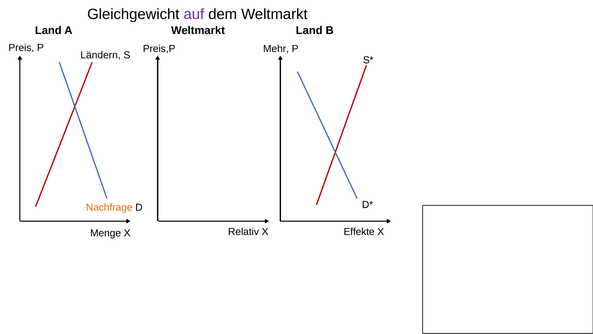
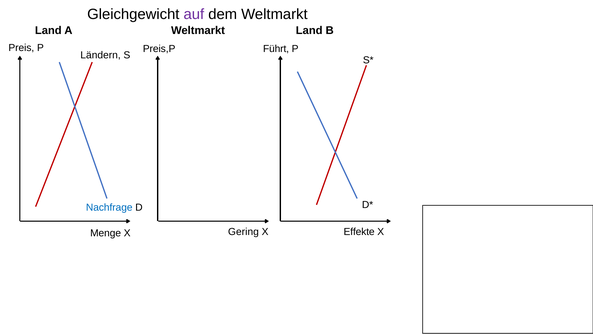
Mehr: Mehr -> Führt
Nachfrage colour: orange -> blue
Relativ: Relativ -> Gering
